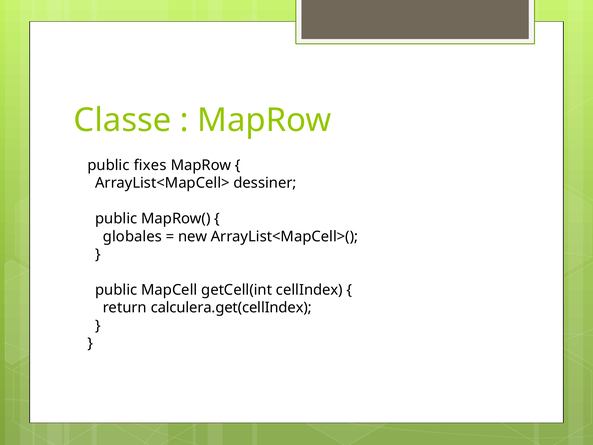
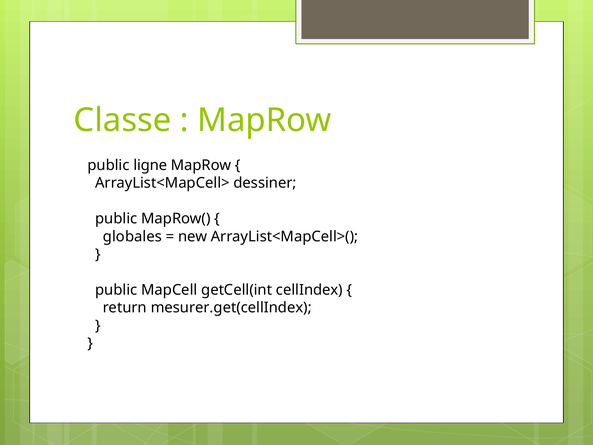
fixes: fixes -> ligne
calculera.get(cellIndex: calculera.get(cellIndex -> mesurer.get(cellIndex
